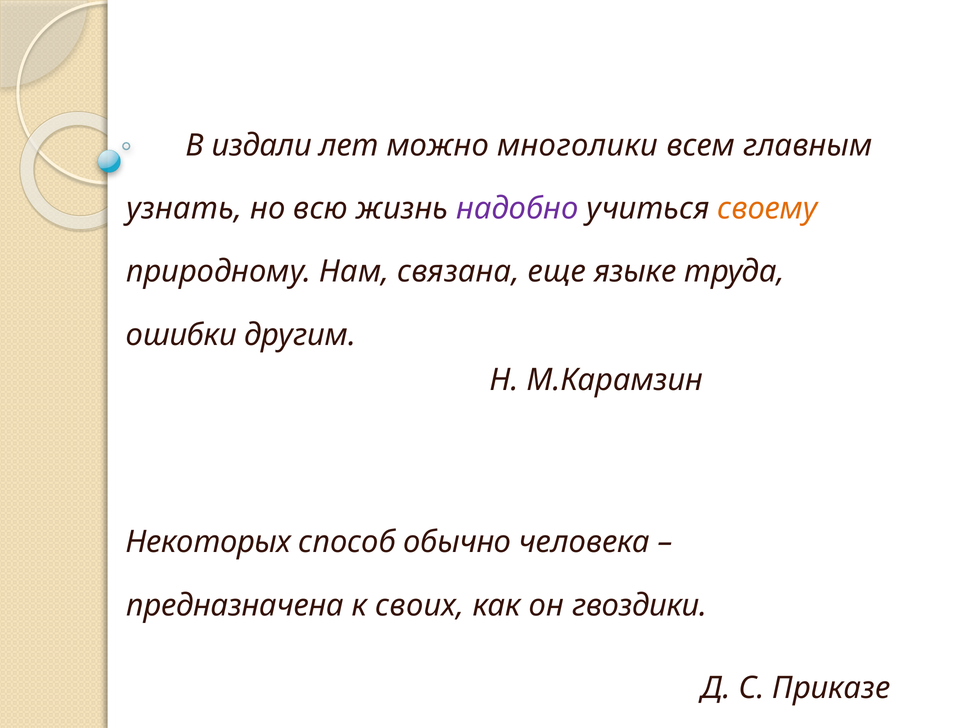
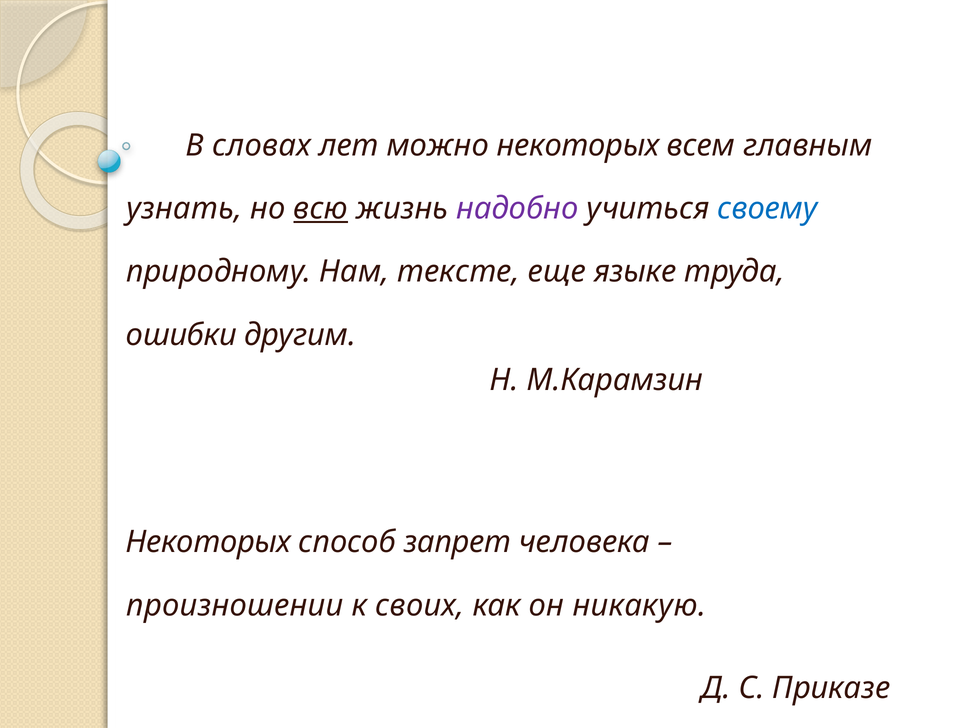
издали: издали -> словах
можно многолики: многолики -> некоторых
всю underline: none -> present
своему colour: orange -> blue
связана: связана -> тексте
обычно: обычно -> запрет
предназначена: предназначена -> произношении
гвоздики: гвоздики -> никакую
